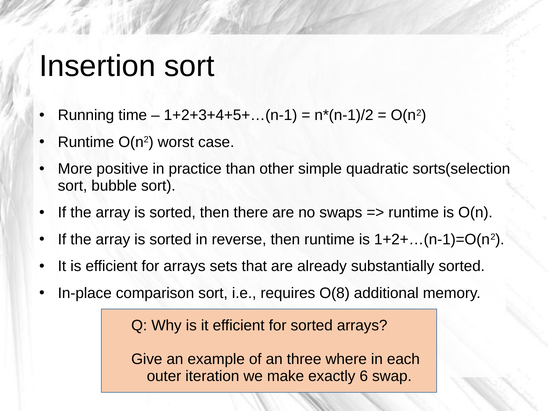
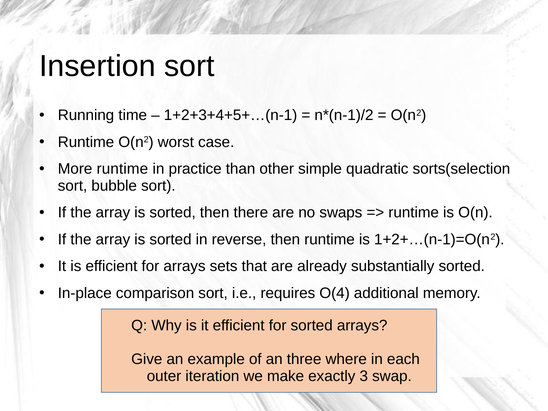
More positive: positive -> runtime
O(8: O(8 -> O(4
6: 6 -> 3
